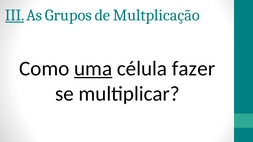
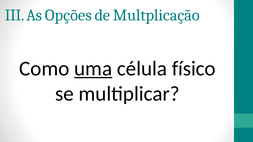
III underline: present -> none
Grupos: Grupos -> Opções
fazer: fazer -> físico
